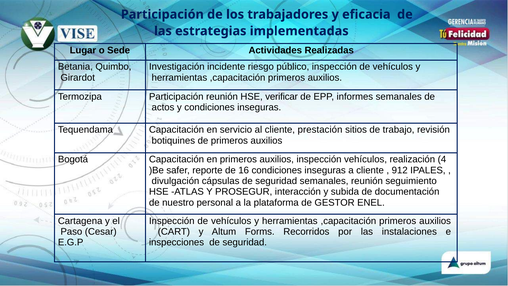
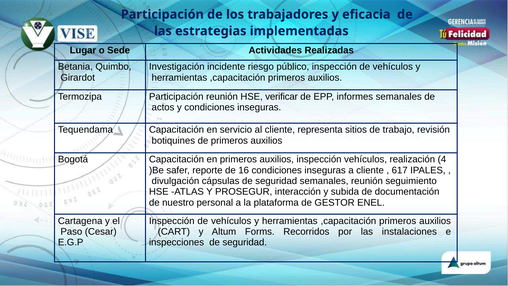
prestación: prestación -> representa
912: 912 -> 617
